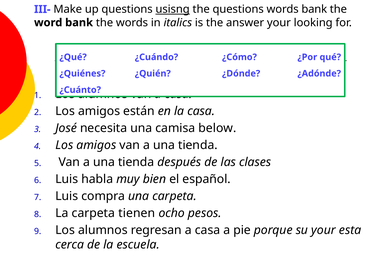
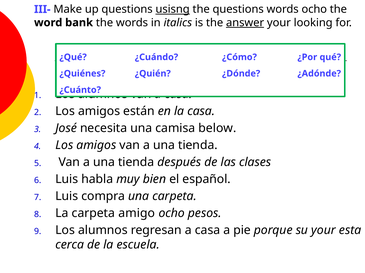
words bank: bank -> ocho
answer underline: none -> present
tienen: tienen -> amigo
